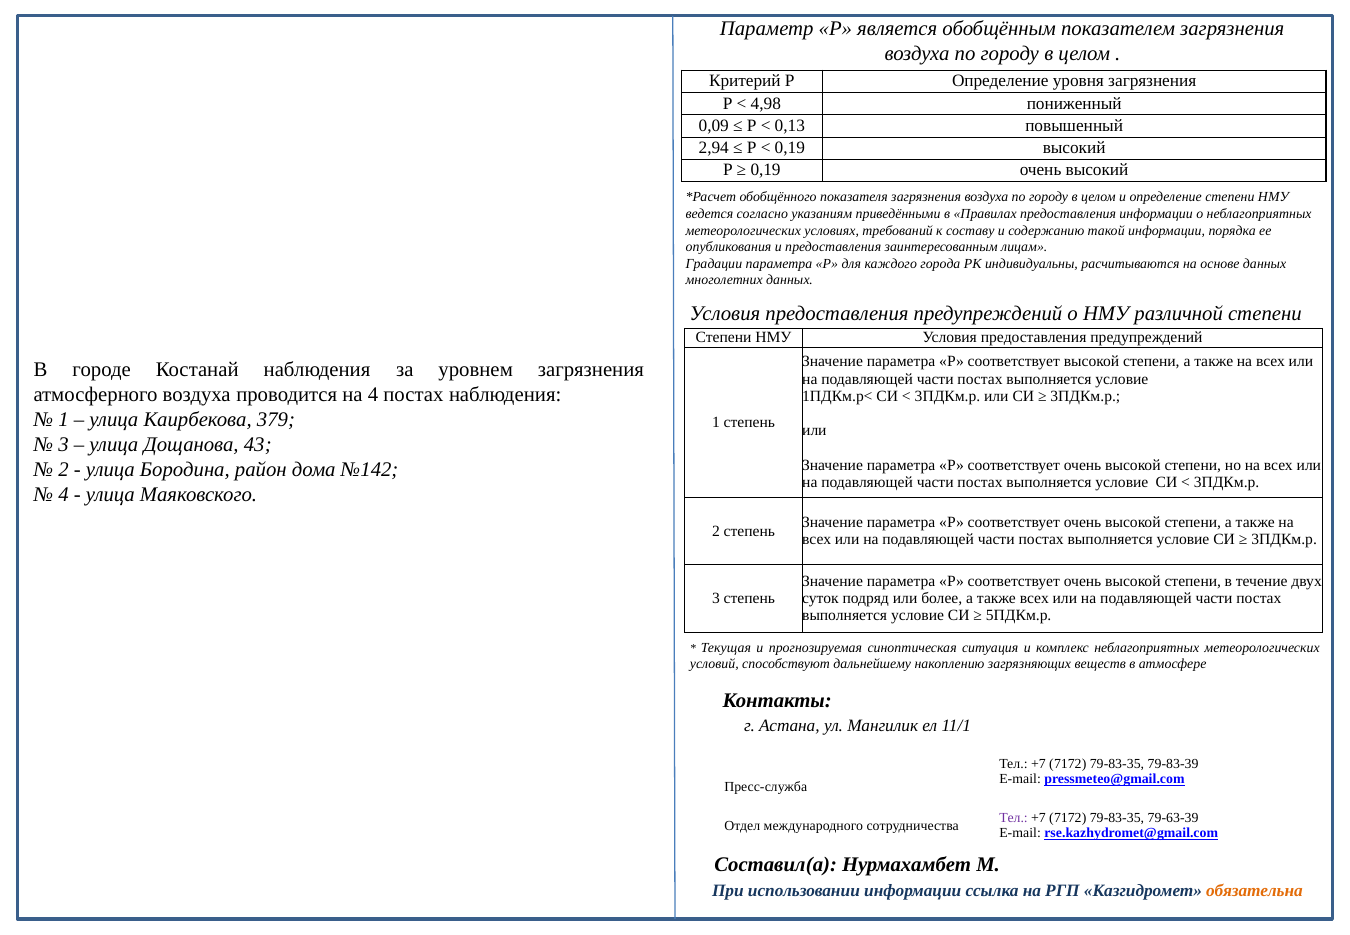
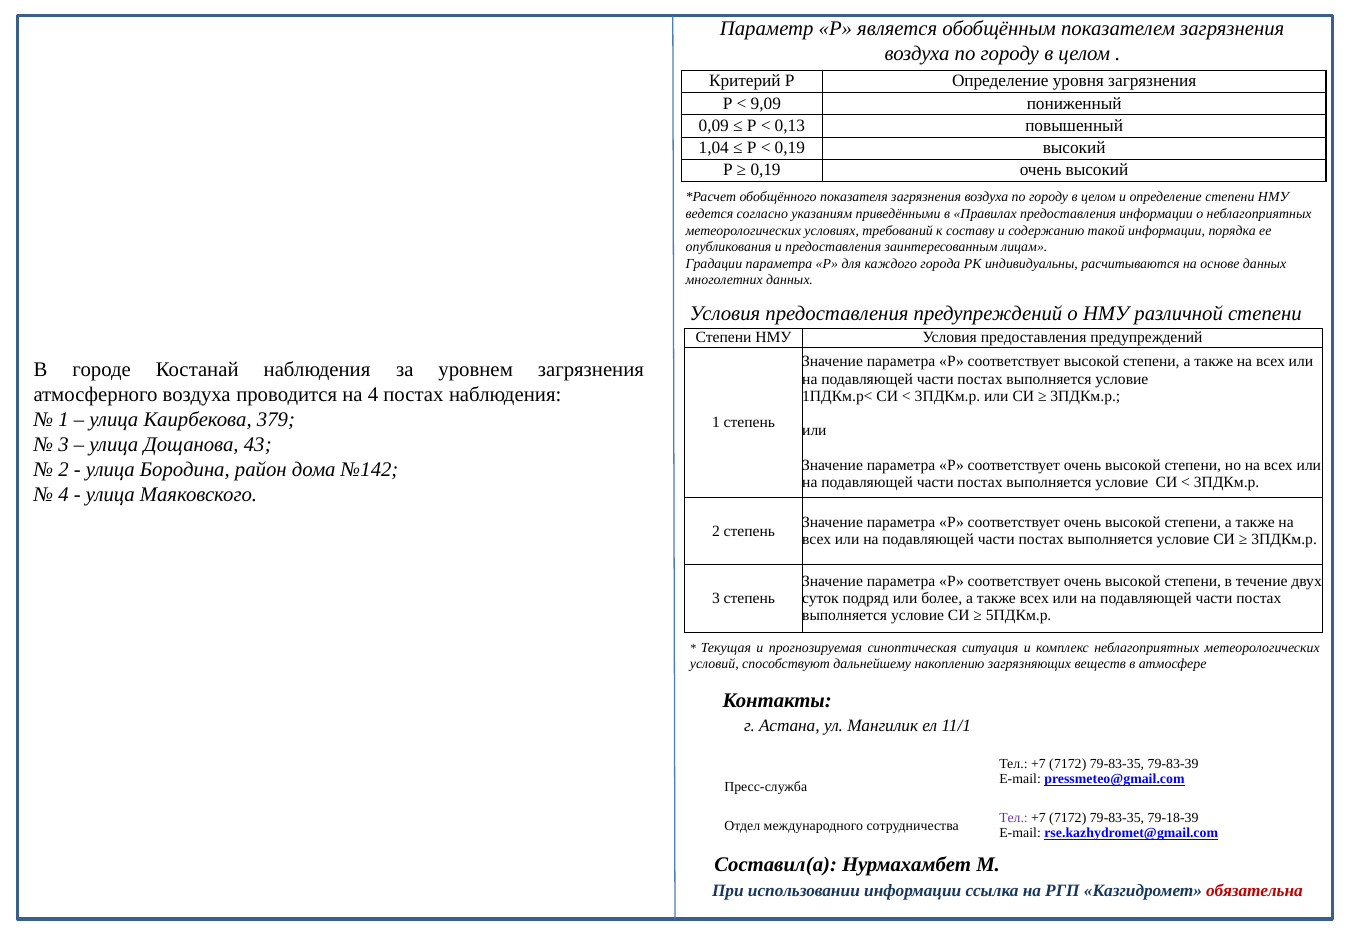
4,98: 4,98 -> 9,09
2,94: 2,94 -> 1,04
79-63-39: 79-63-39 -> 79-18-39
обязательна colour: orange -> red
